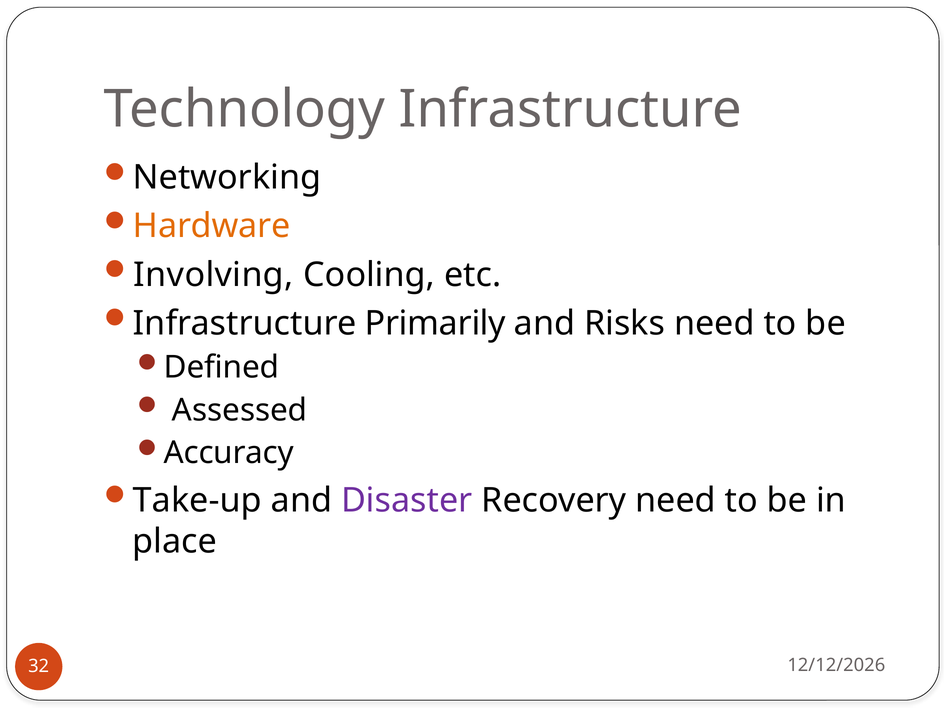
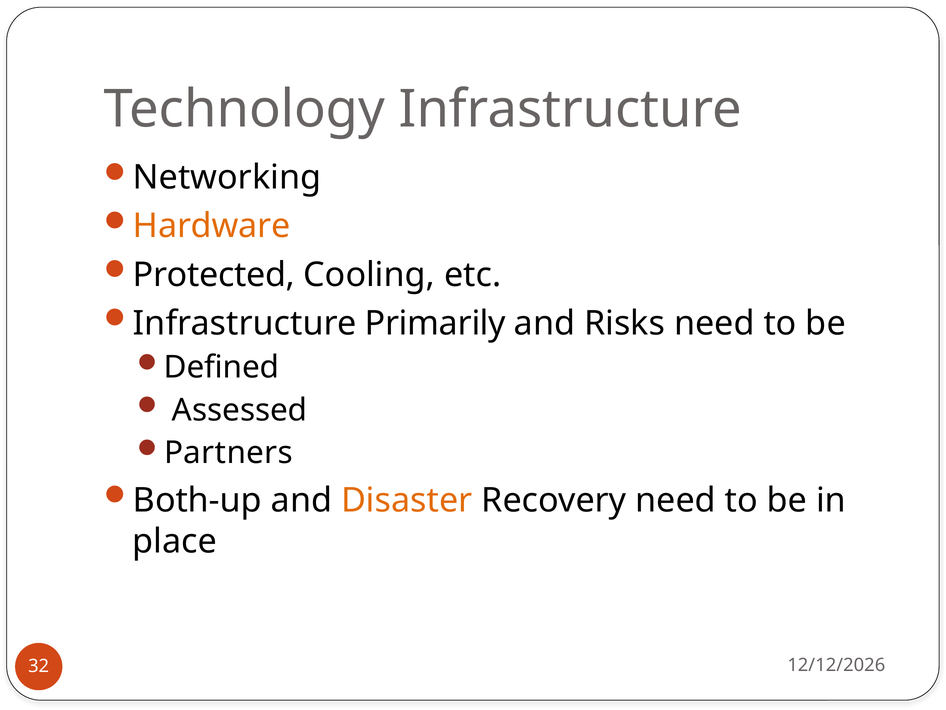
Involving: Involving -> Protected
Accuracy: Accuracy -> Partners
Take-up: Take-up -> Both-up
Disaster colour: purple -> orange
